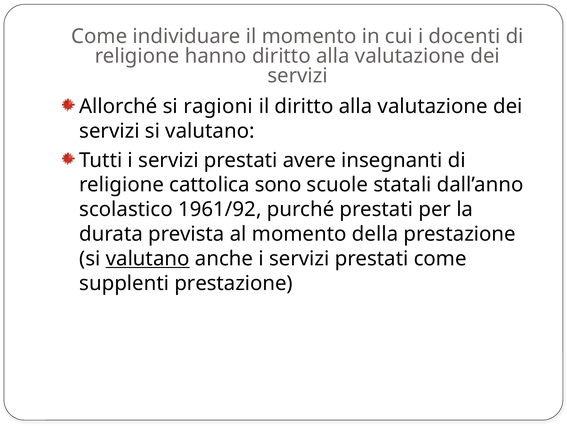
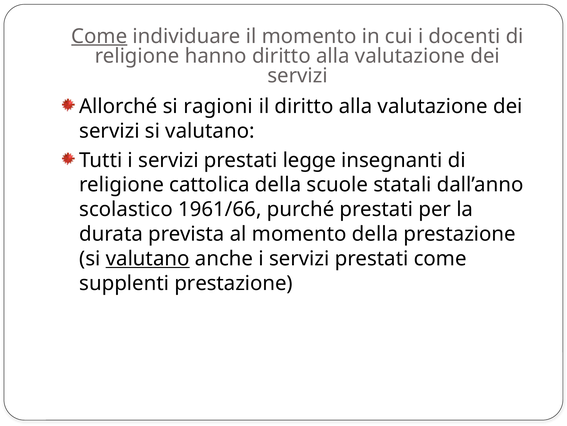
Come at (99, 36) underline: none -> present
avere: avere -> legge
cattolica sono: sono -> della
1961/92: 1961/92 -> 1961/66
